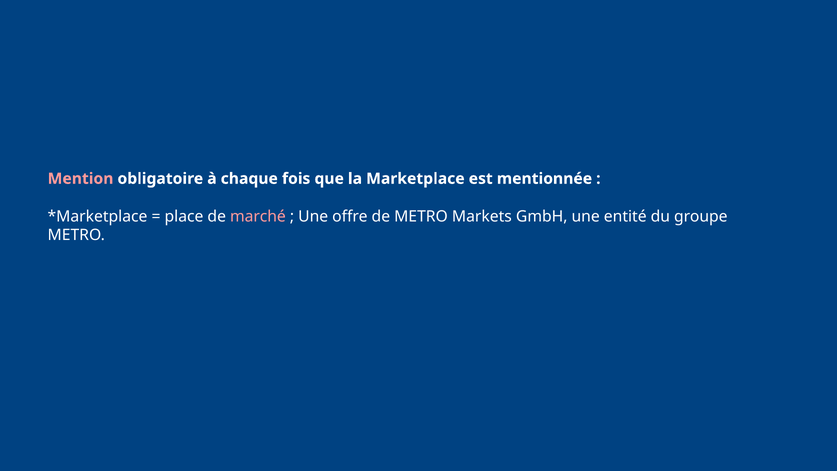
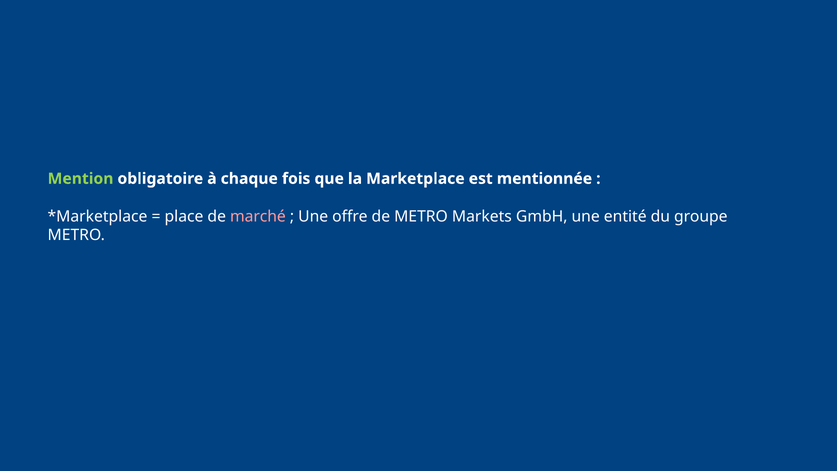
Mention colour: pink -> light green
